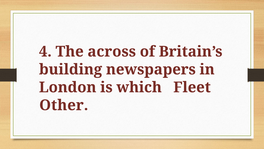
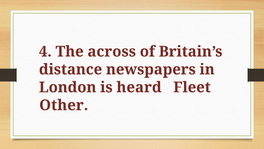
building: building -> distance
which: which -> heard
